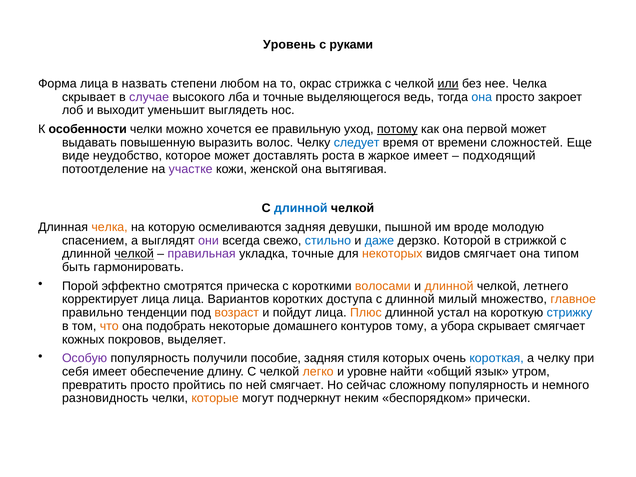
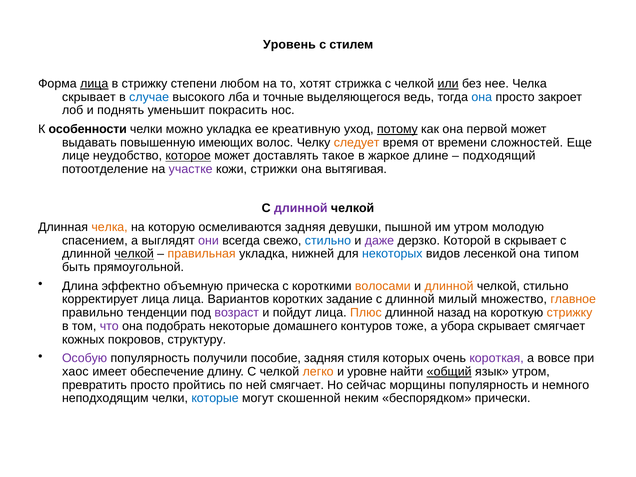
руками: руками -> стилем
лица at (94, 84) underline: none -> present
в назвать: назвать -> стрижку
окрас: окрас -> хотят
случае colour: purple -> blue
выходит: выходит -> поднять
выглядеть: выглядеть -> покрасить
можно хочется: хочется -> укладка
правильную: правильную -> креативную
выразить: выразить -> имеющих
следует colour: blue -> orange
виде: виде -> лице
которое underline: none -> present
роста: роста -> такое
жаркое имеет: имеет -> длине
женской: женской -> стрижки
длинной at (301, 208) colour: blue -> purple
им вроде: вроде -> утром
даже colour: blue -> purple
в стрижкой: стрижкой -> скрывает
правильная colour: purple -> orange
укладка точные: точные -> нижней
некоторых colour: orange -> blue
видов смягчает: смягчает -> лесенкой
гармонировать: гармонировать -> прямоугольной
Порой: Порой -> Длина
смотрятся: смотрятся -> объемную
челкой летнего: летнего -> стильно
доступа: доступа -> задание
возраст colour: orange -> purple
устал: устал -> назад
стрижку at (570, 313) colour: blue -> orange
что colour: orange -> purple
тому: тому -> тоже
выделяет: выделяет -> структуру
короткая colour: blue -> purple
а челку: челку -> вовсе
себя: себя -> хаос
общий underline: none -> present
сложному: сложному -> морщины
разновидность: разновидность -> неподходящим
которые colour: orange -> blue
подчеркнут: подчеркнут -> скошенной
